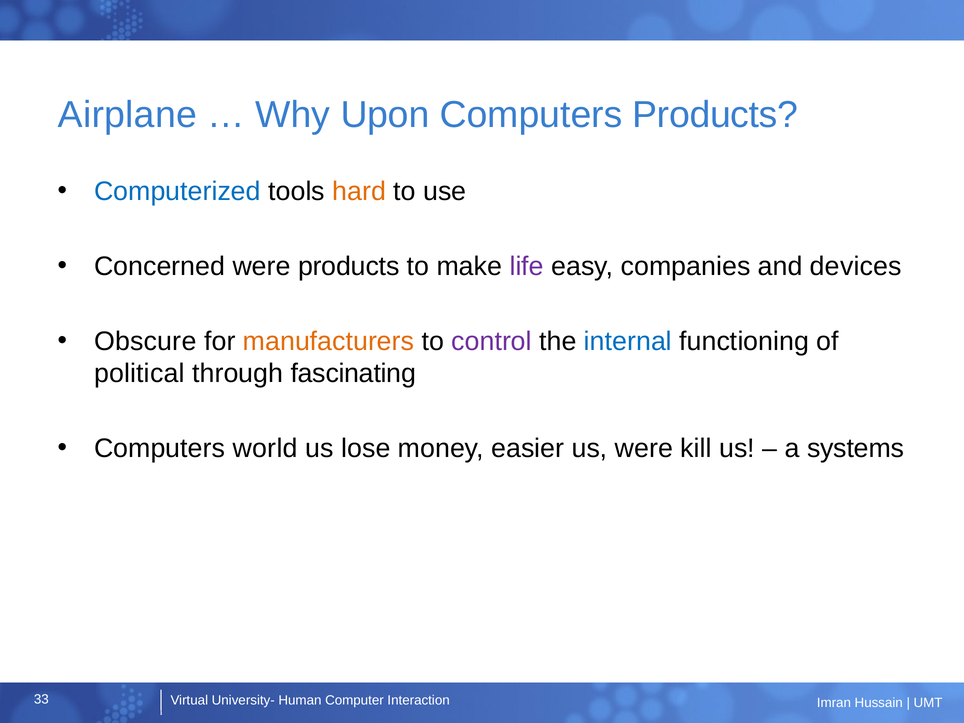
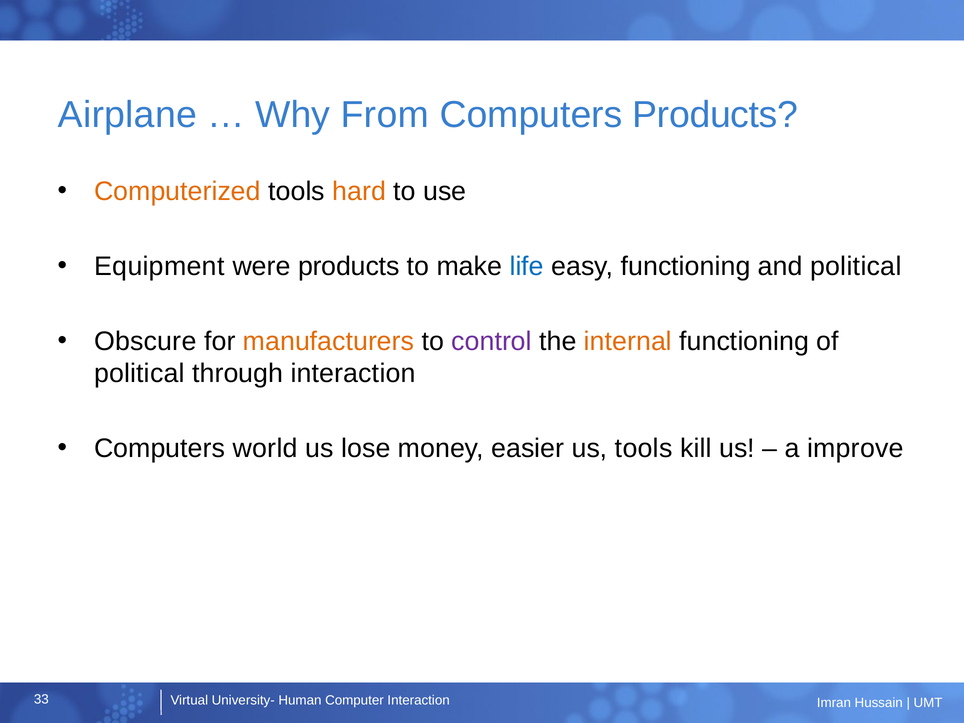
Upon: Upon -> From
Computerized colour: blue -> orange
Concerned: Concerned -> Equipment
life colour: purple -> blue
easy companies: companies -> functioning
and devices: devices -> political
internal colour: blue -> orange
through fascinating: fascinating -> interaction
us were: were -> tools
systems: systems -> improve
